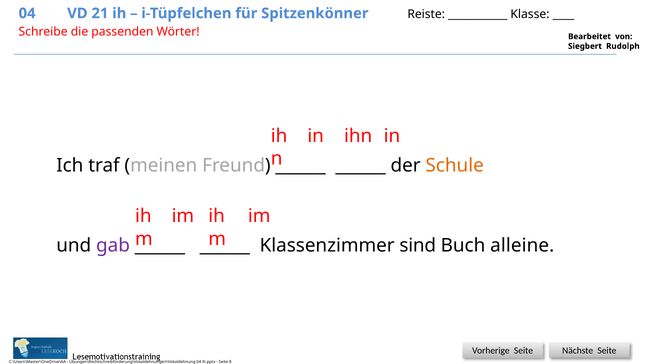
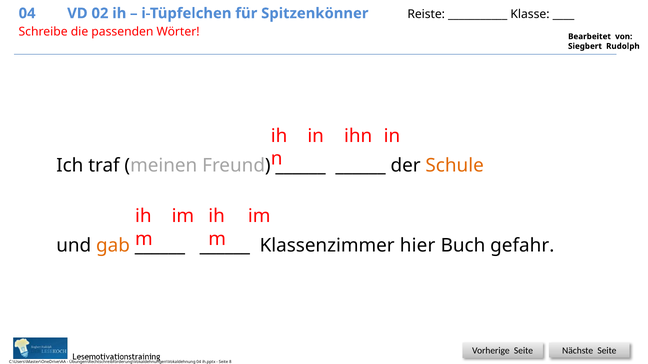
21: 21 -> 02
gab colour: purple -> orange
sind: sind -> hier
alleine: alleine -> gefahr
